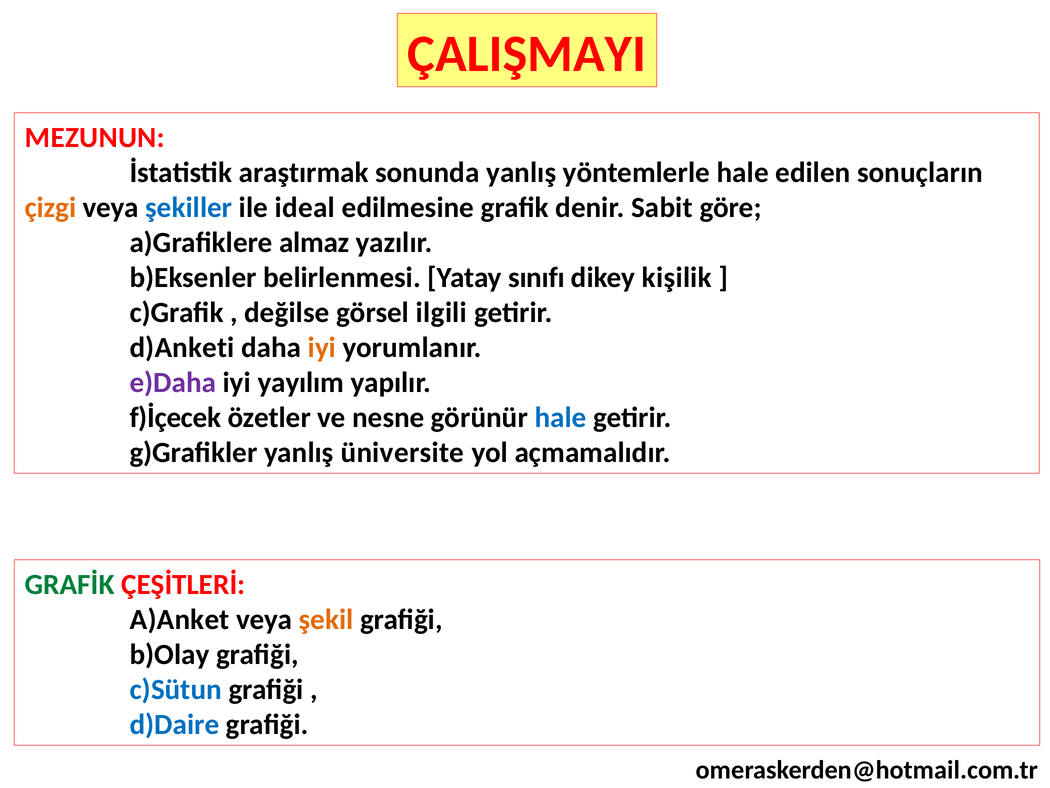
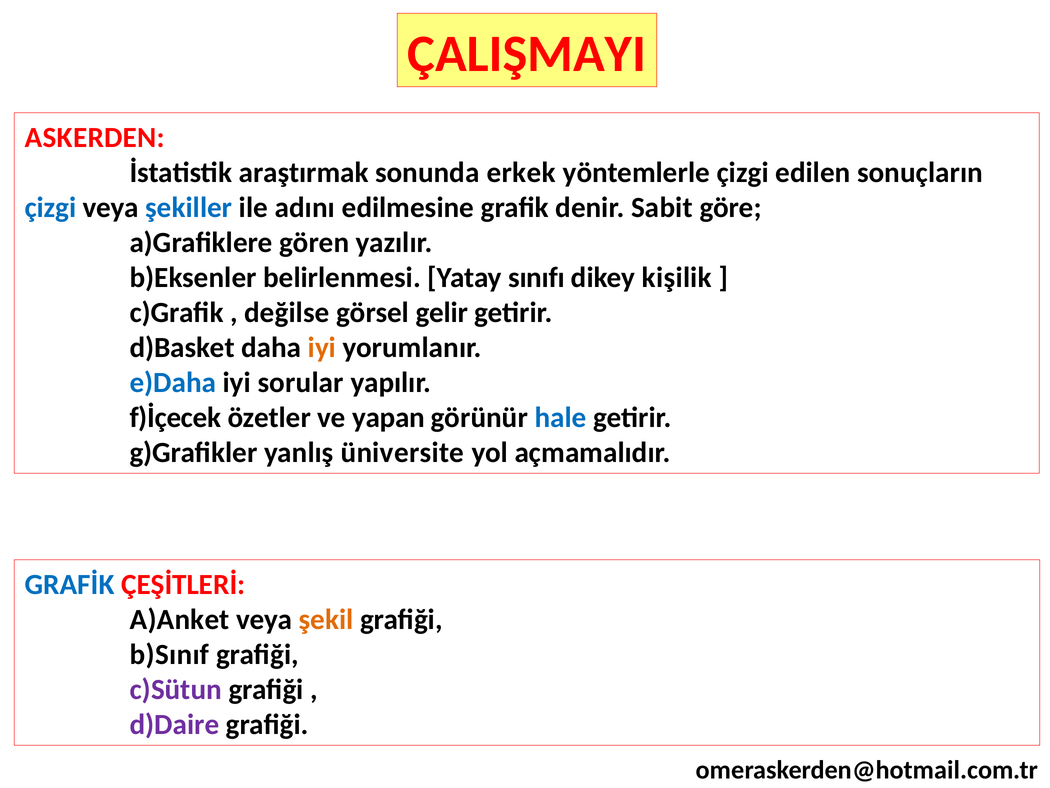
MEZUNUN: MEZUNUN -> ASKERDEN
sonunda yanlış: yanlış -> erkek
yöntemlerle hale: hale -> çizgi
çizgi at (50, 207) colour: orange -> blue
ideal: ideal -> adını
almaz: almaz -> gören
ilgili: ilgili -> gelir
d)Anketi: d)Anketi -> d)Basket
e)Daha colour: purple -> blue
yayılım: yayılım -> sorular
nesne: nesne -> yapan
GRAFİK colour: green -> blue
b)Olay: b)Olay -> b)Sınıf
c)Sütun colour: blue -> purple
d)Daire colour: blue -> purple
